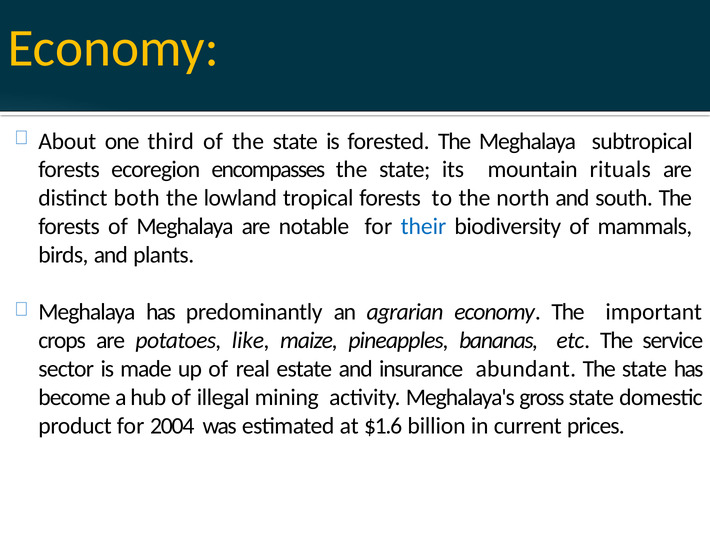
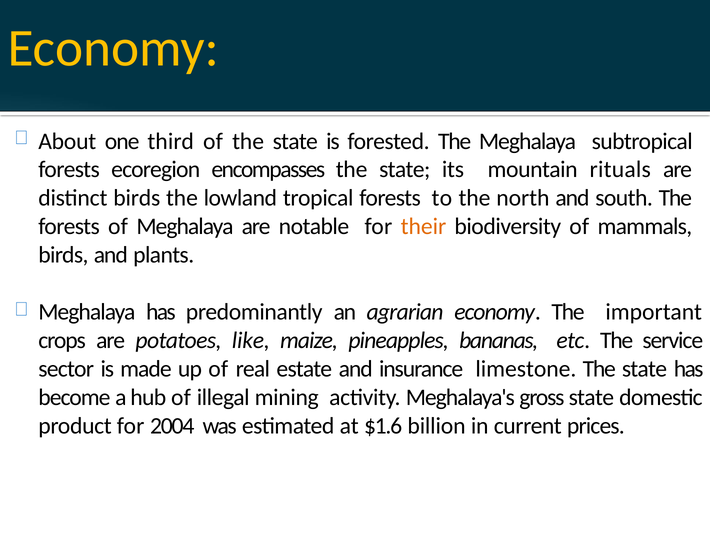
distinct both: both -> birds
their colour: blue -> orange
abundant: abundant -> limestone
